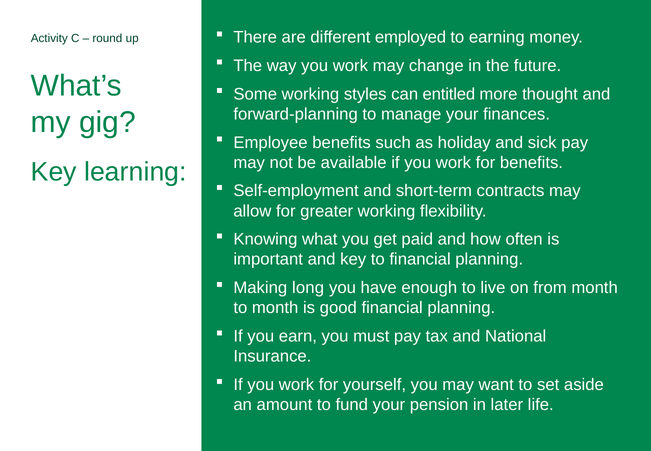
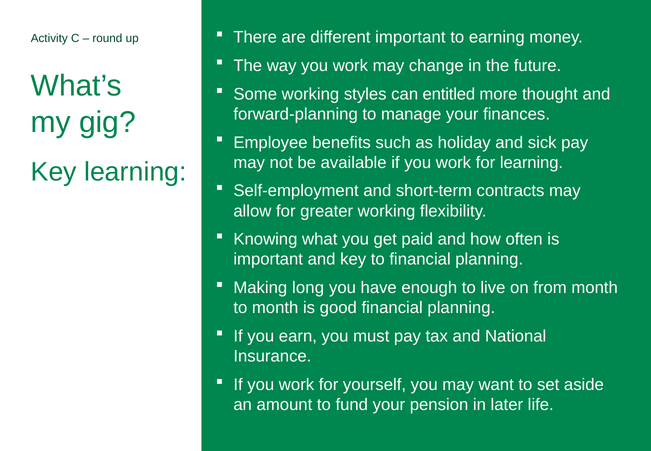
different employed: employed -> important
for benefits: benefits -> learning
